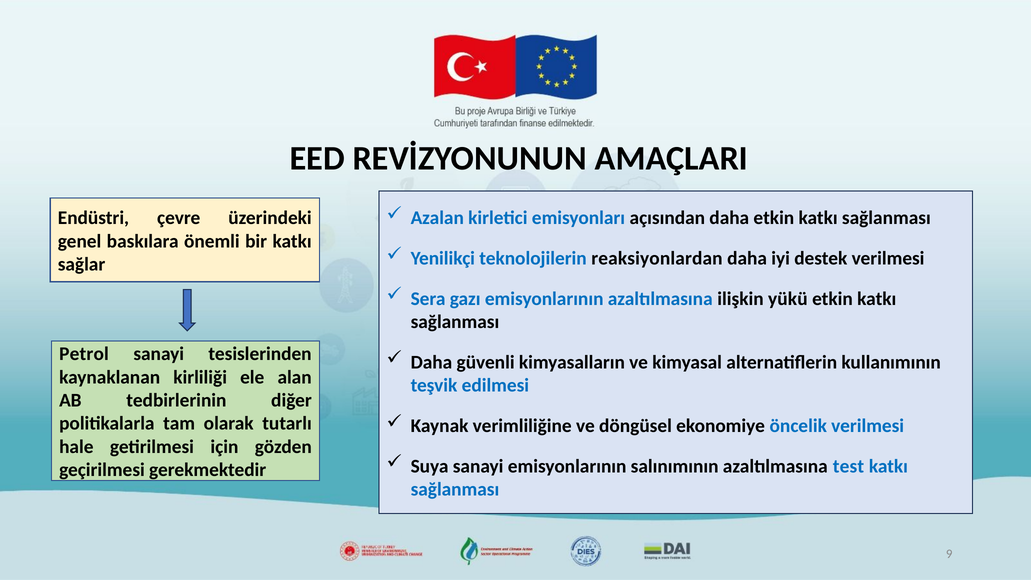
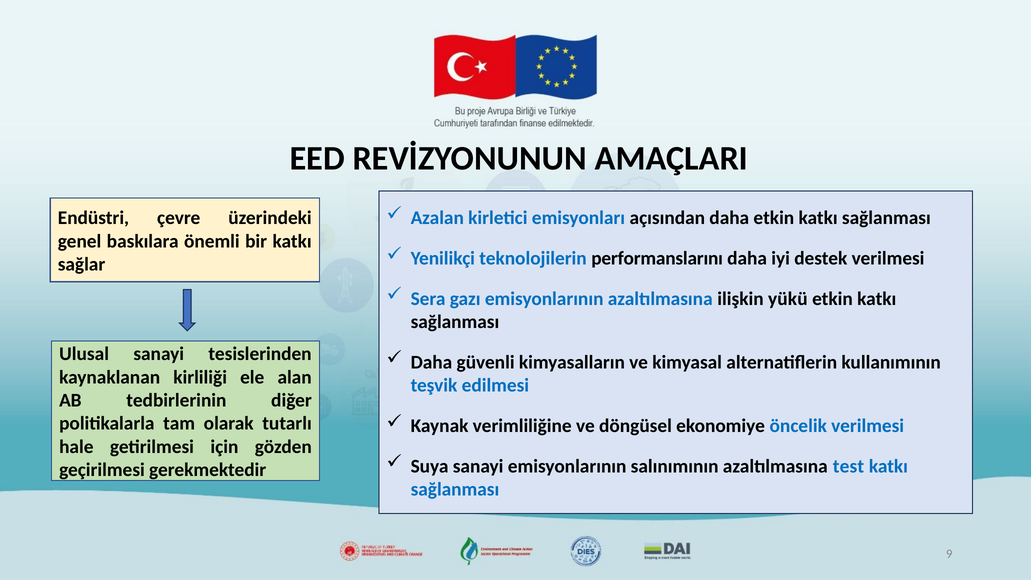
reaksiyonlardan: reaksiyonlardan -> performanslarını
Petrol: Petrol -> Ulusal
